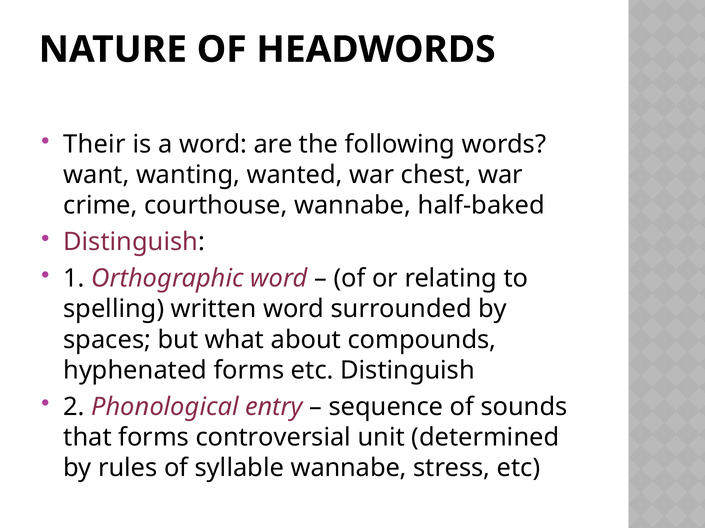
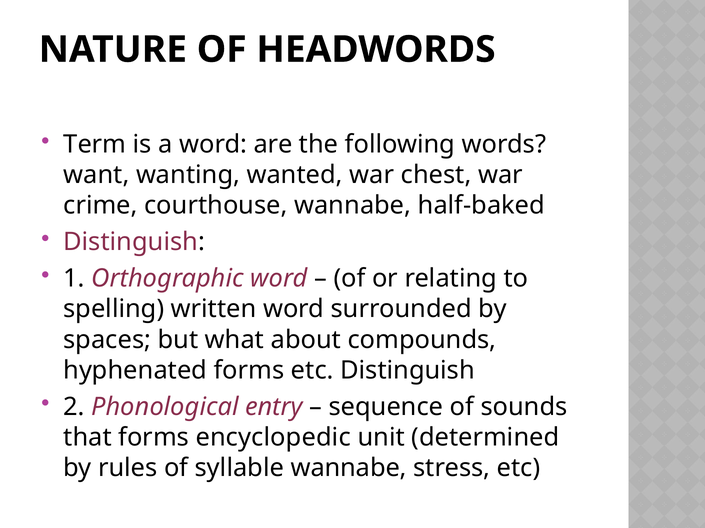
Their: Their -> Term
controversial: controversial -> encyclopedic
